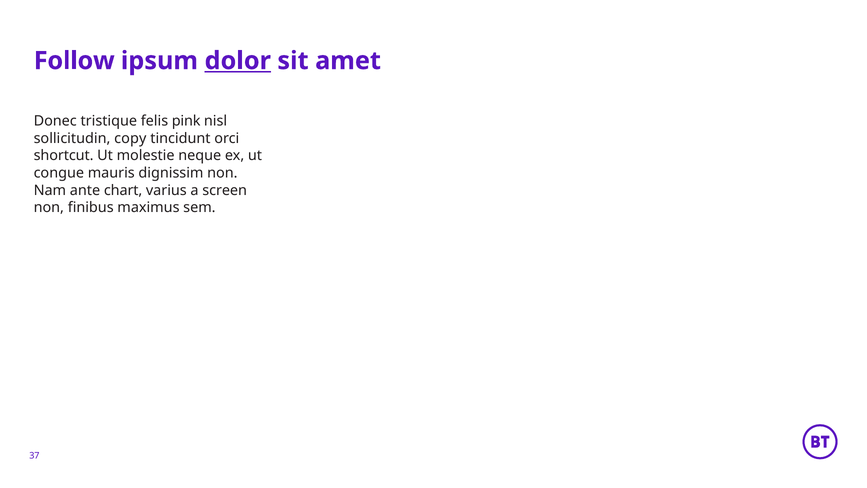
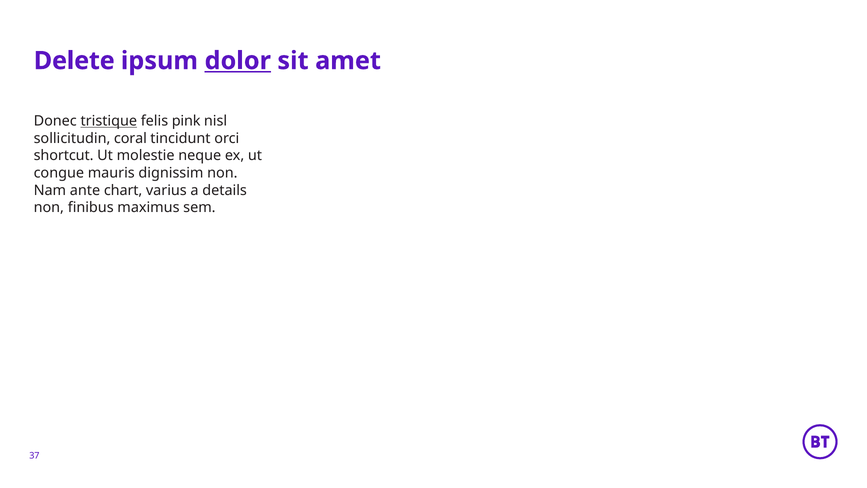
Follow: Follow -> Delete
tristique underline: none -> present
copy: copy -> coral
screen: screen -> details
